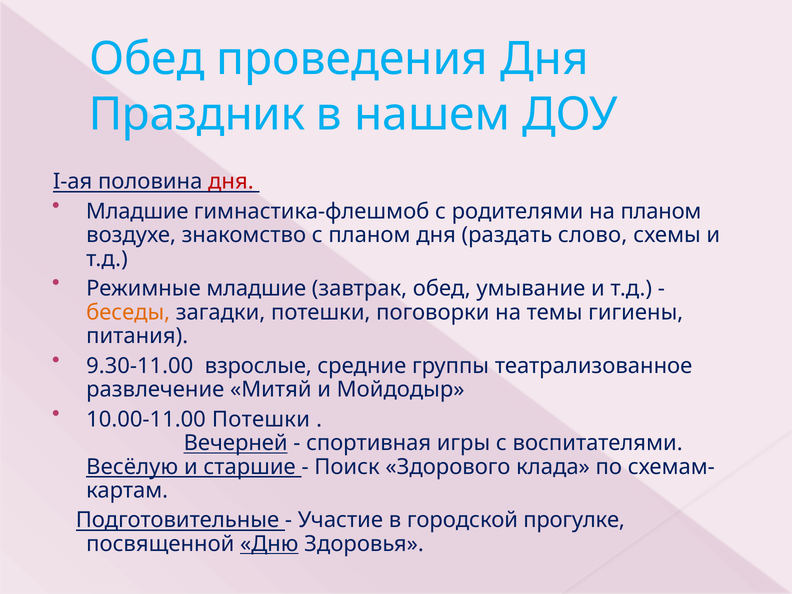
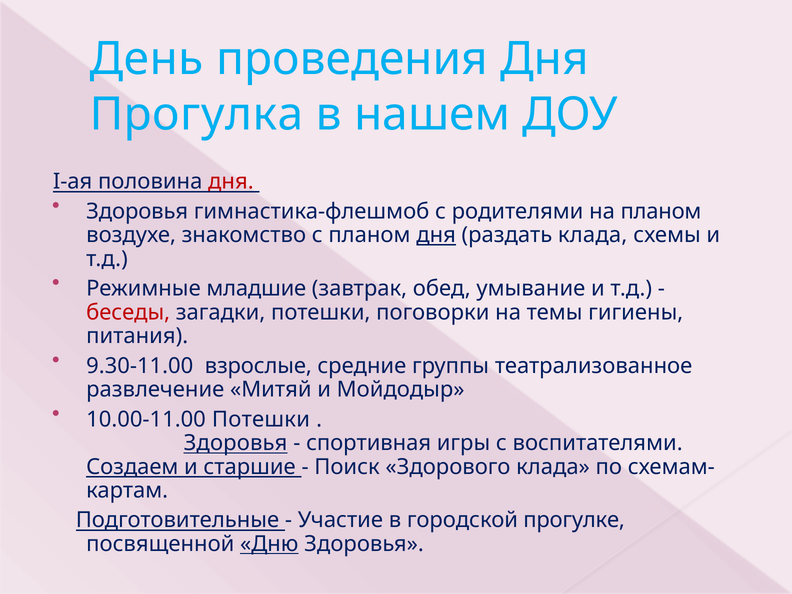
Обед at (147, 59): Обед -> День
Праздник: Праздник -> Прогулка
Младшие at (137, 211): Младшие -> Здоровья
дня at (436, 235) underline: none -> present
раздать слово: слово -> клада
беседы colour: orange -> red
Вечерней at (236, 443): Вечерней -> Здоровья
Весёлую: Весёлую -> Создаем
